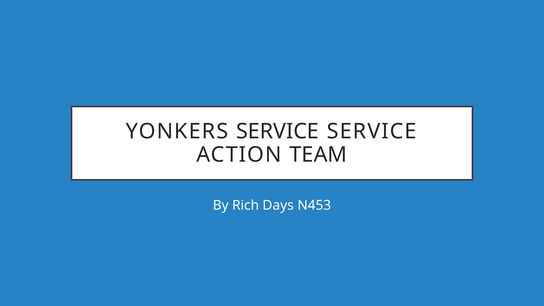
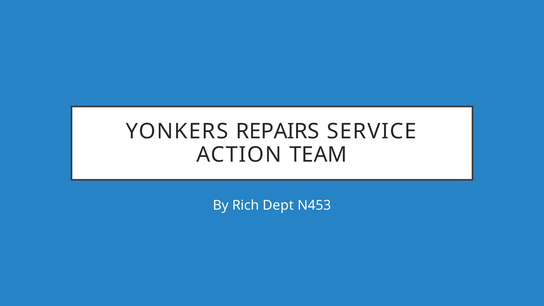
YONKERS SERVICE: SERVICE -> REPAIRS
Days: Days -> Dept
